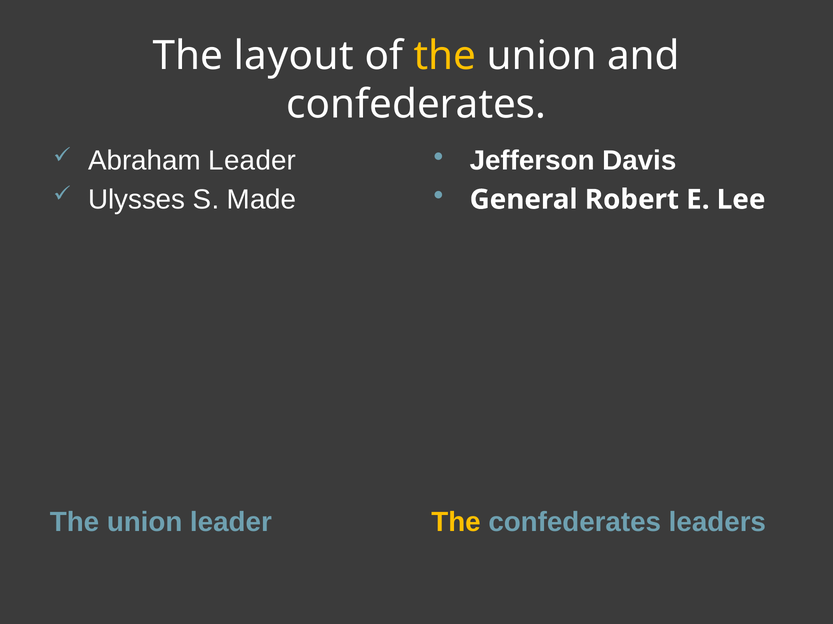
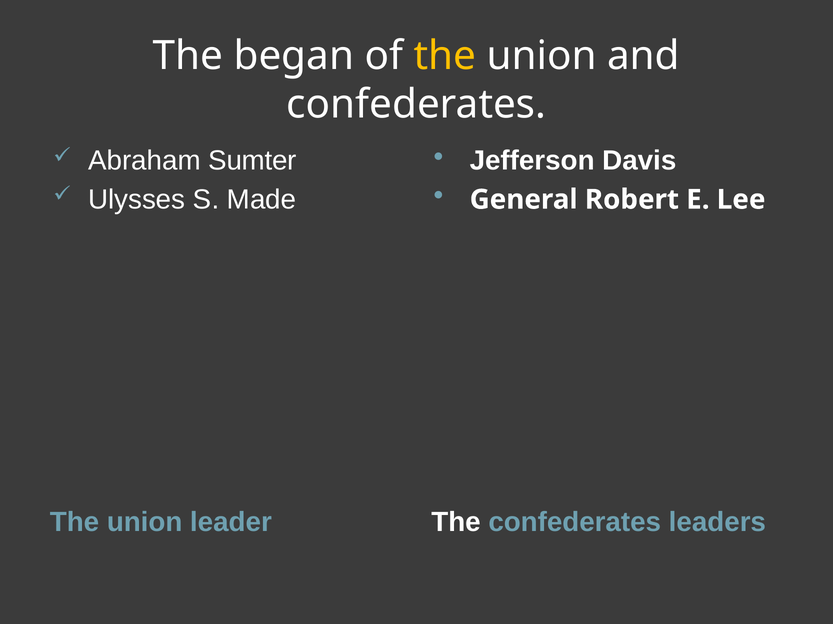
layout: layout -> began
Abraham Leader: Leader -> Sumter
The at (456, 523) colour: yellow -> white
